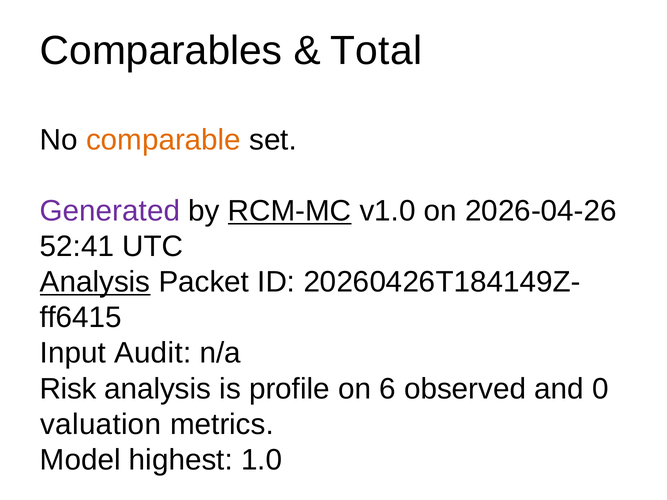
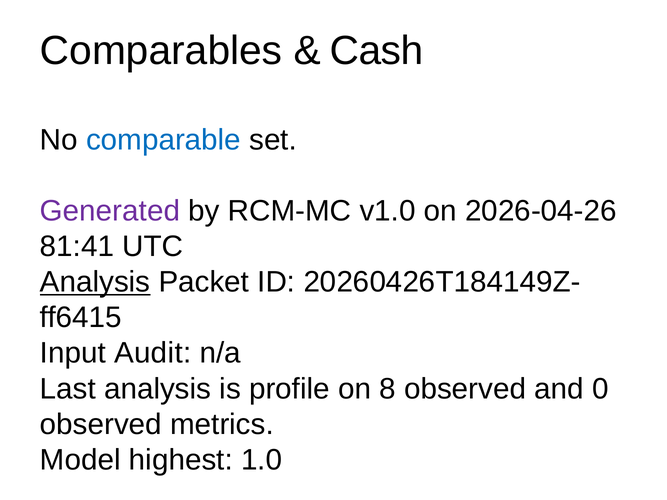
Total: Total -> Cash
comparable colour: orange -> blue
RCM-MC underline: present -> none
52:41: 52:41 -> 81:41
Risk: Risk -> Last
6: 6 -> 8
valuation at (101, 425): valuation -> observed
